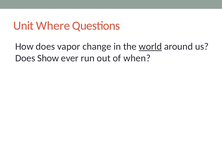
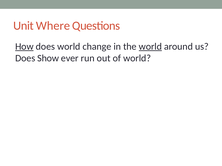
How underline: none -> present
does vapor: vapor -> world
of when: when -> world
